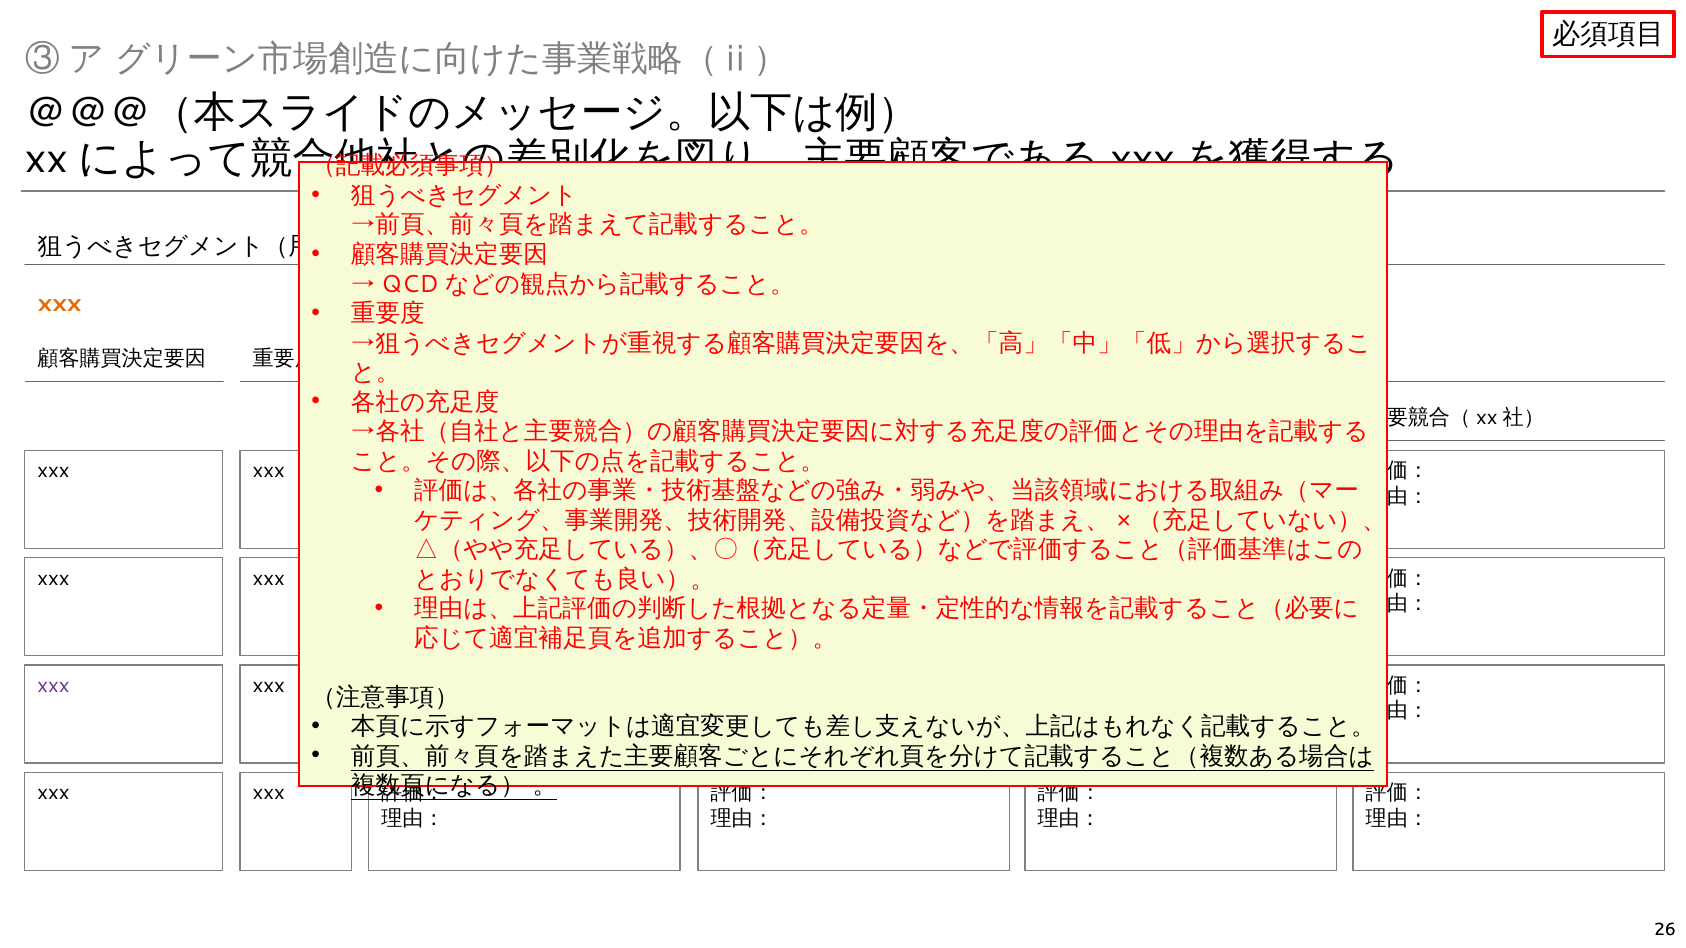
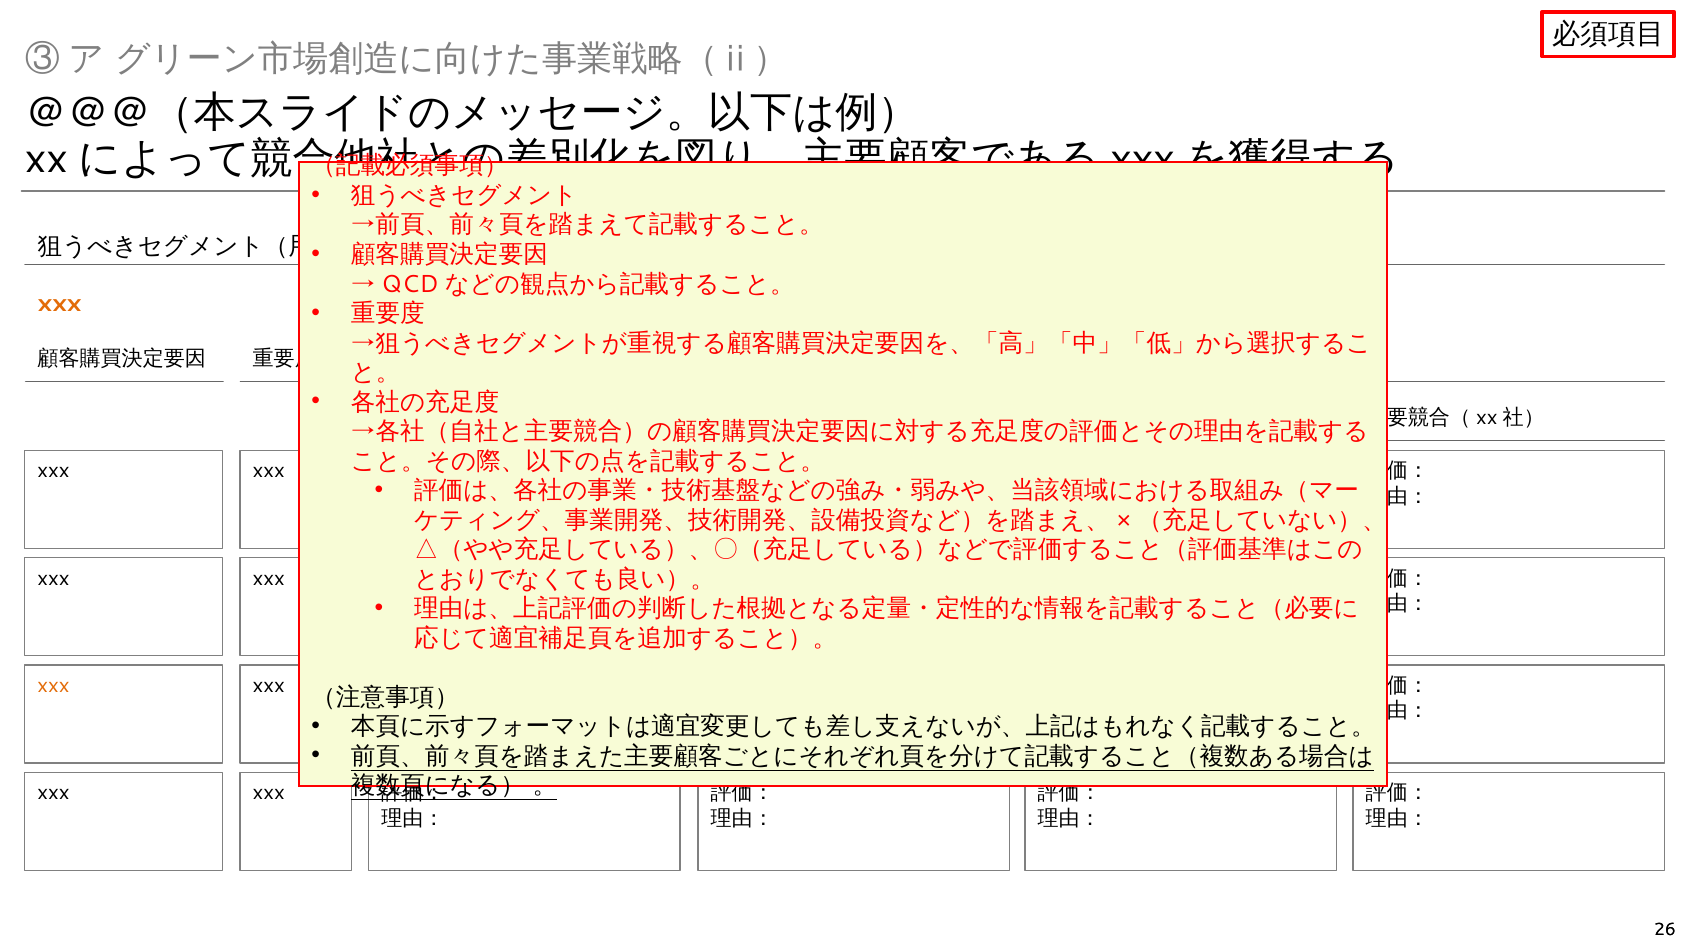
xxx at (54, 686) colour: purple -> orange
